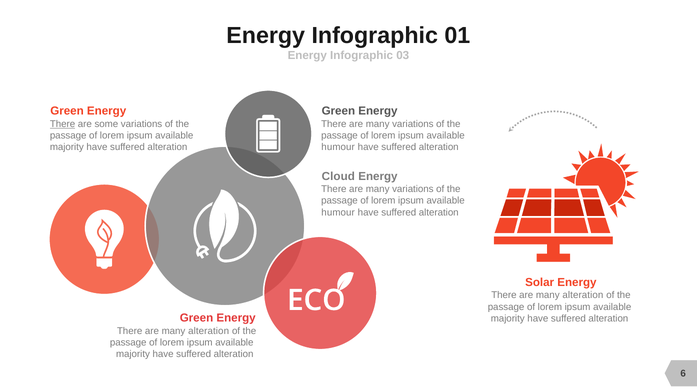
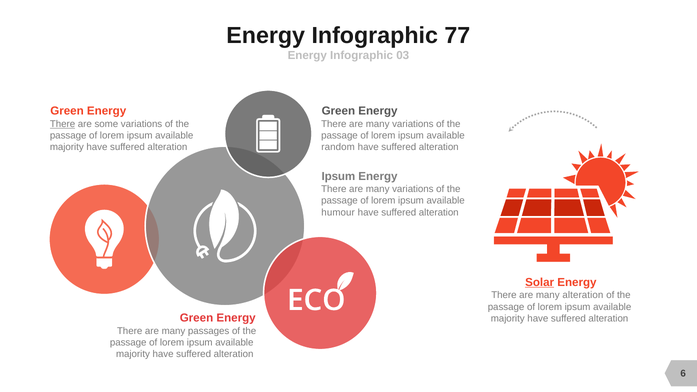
01: 01 -> 77
humour at (338, 147): humour -> random
Cloud at (338, 176): Cloud -> Ipsum
Solar underline: none -> present
alteration at (209, 331): alteration -> passages
